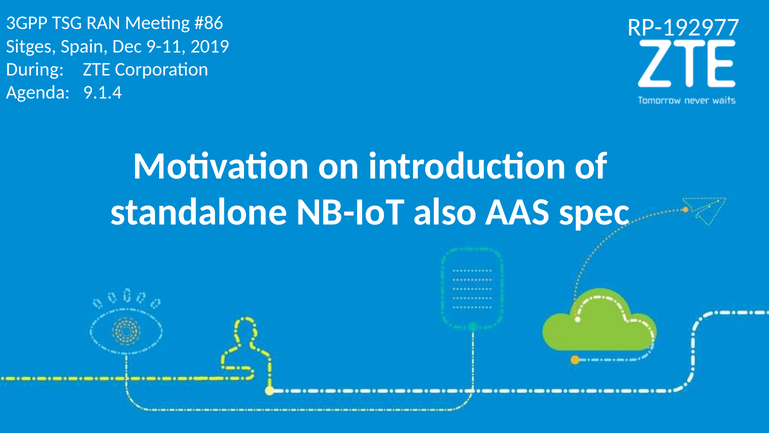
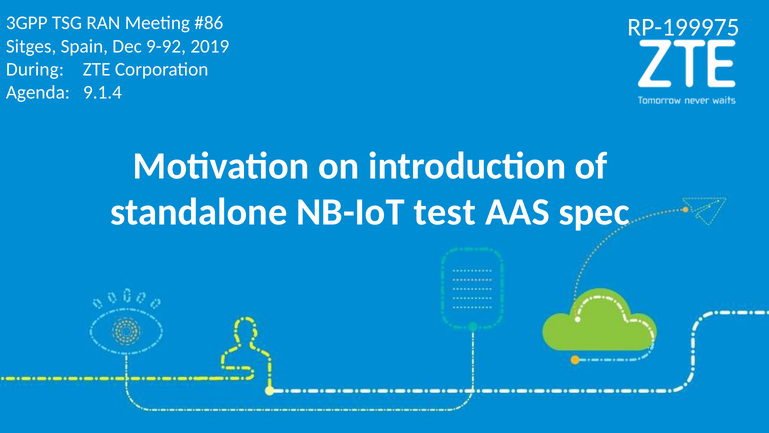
RP-192977: RP-192977 -> RP-199975
9-11: 9-11 -> 9-92
also: also -> test
